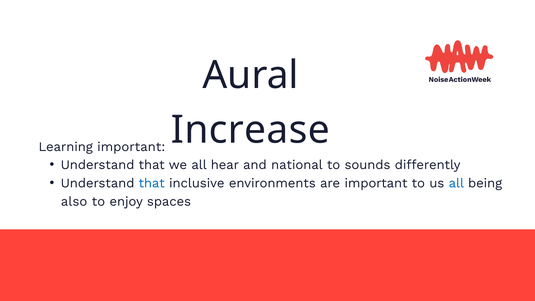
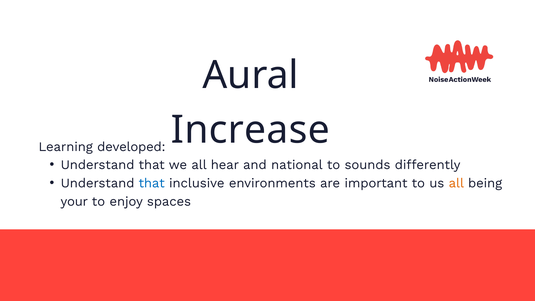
Learning important: important -> developed
all at (456, 183) colour: blue -> orange
also: also -> your
